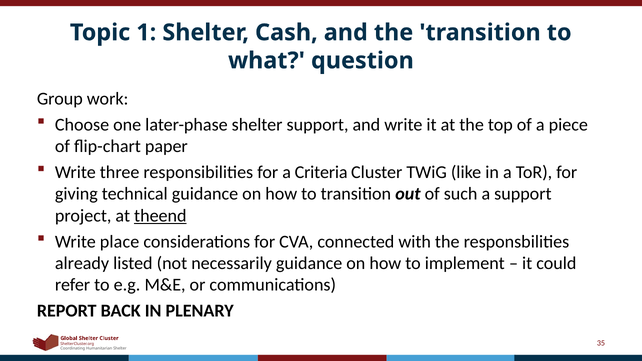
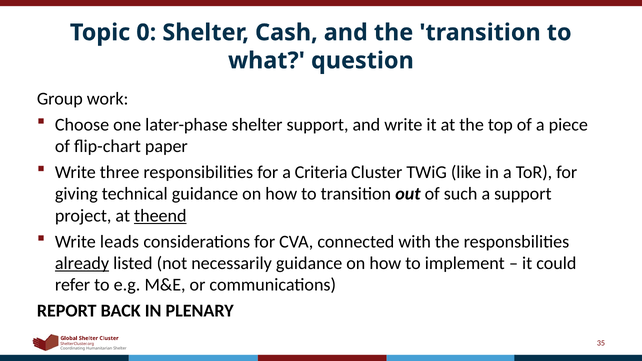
1: 1 -> 0
place: place -> leads
already underline: none -> present
